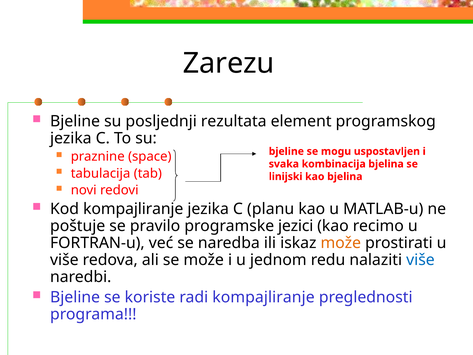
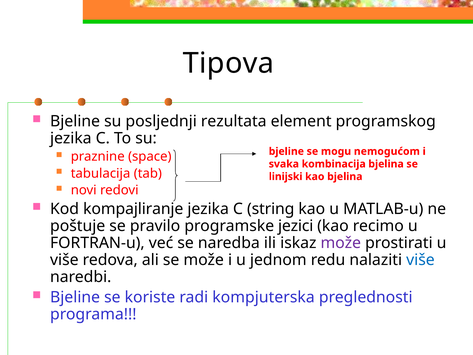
Zarezu: Zarezu -> Tipova
uspostavljen: uspostavljen -> nemogućom
planu: planu -> string
može at (341, 243) colour: orange -> purple
radi kompajliranje: kompajliranje -> kompjuterska
